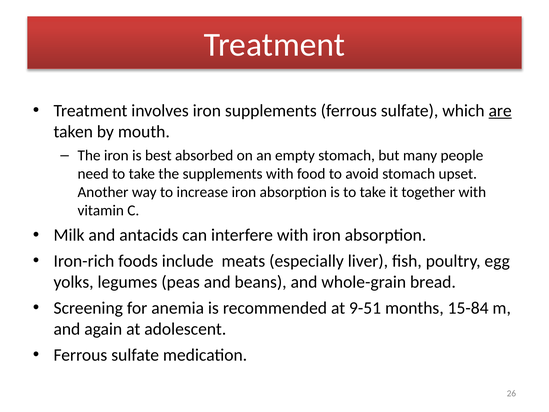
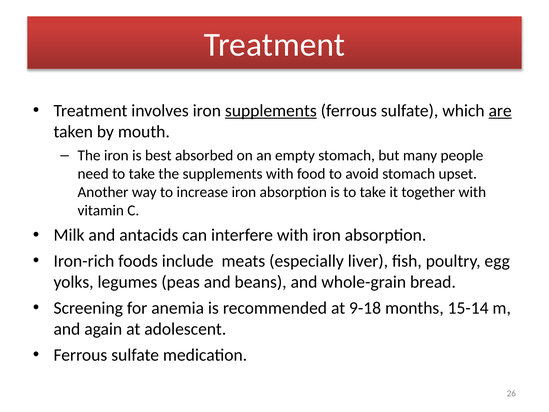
supplements at (271, 111) underline: none -> present
9-51: 9-51 -> 9-18
15-84: 15-84 -> 15-14
